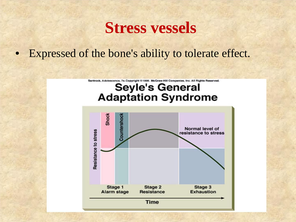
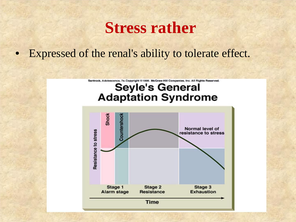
vessels: vessels -> rather
bone's: bone's -> renal's
